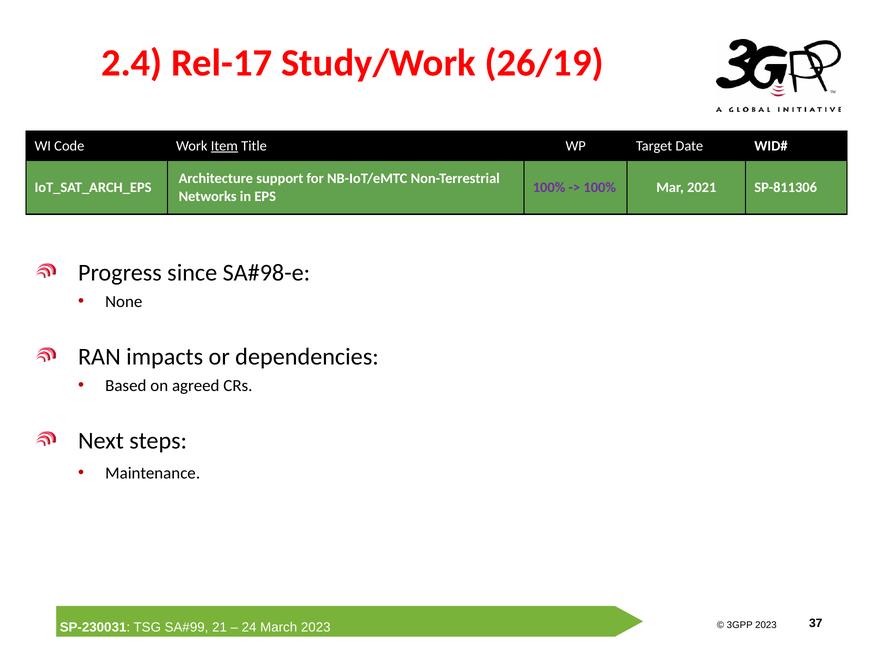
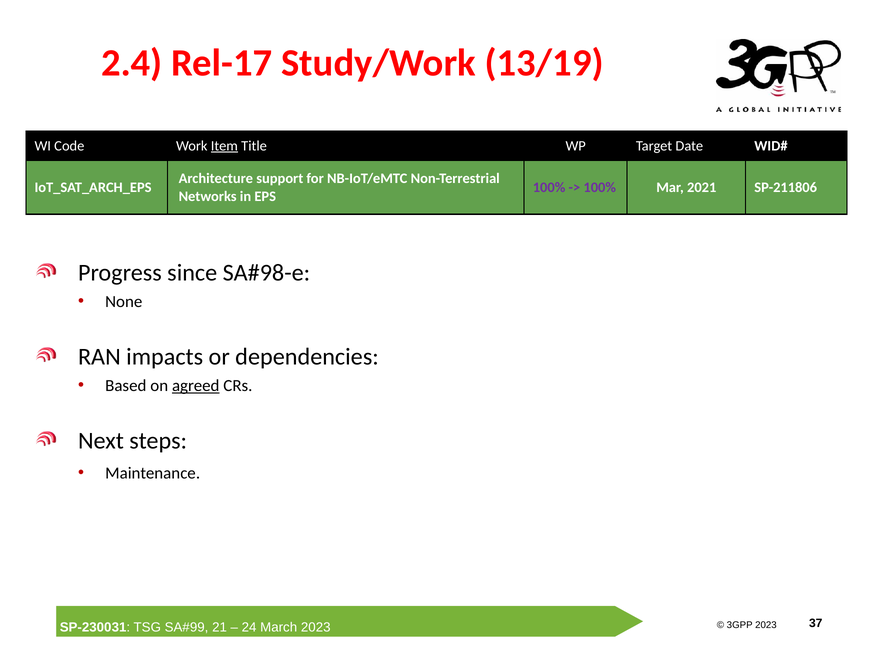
26/19: 26/19 -> 13/19
SP-811306: SP-811306 -> SP-211806
agreed underline: none -> present
